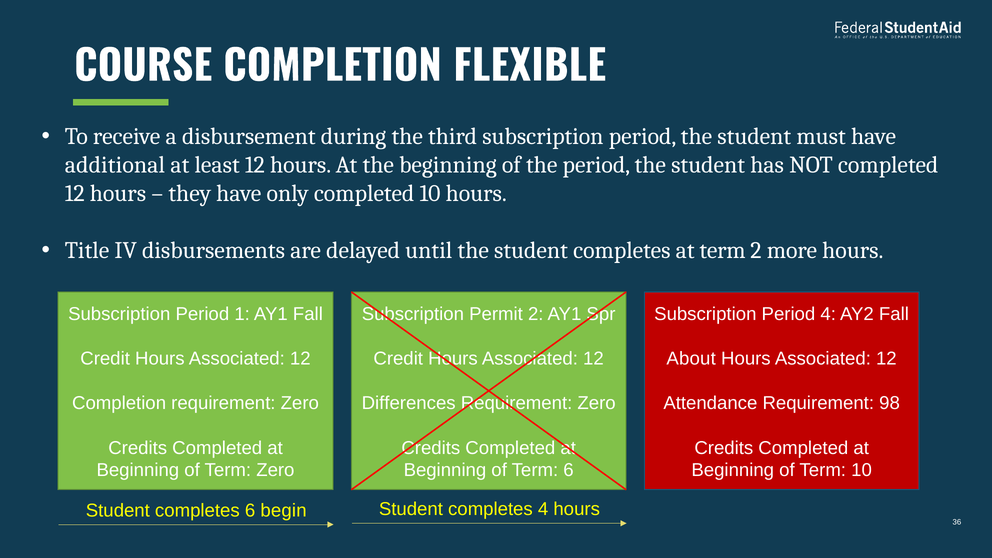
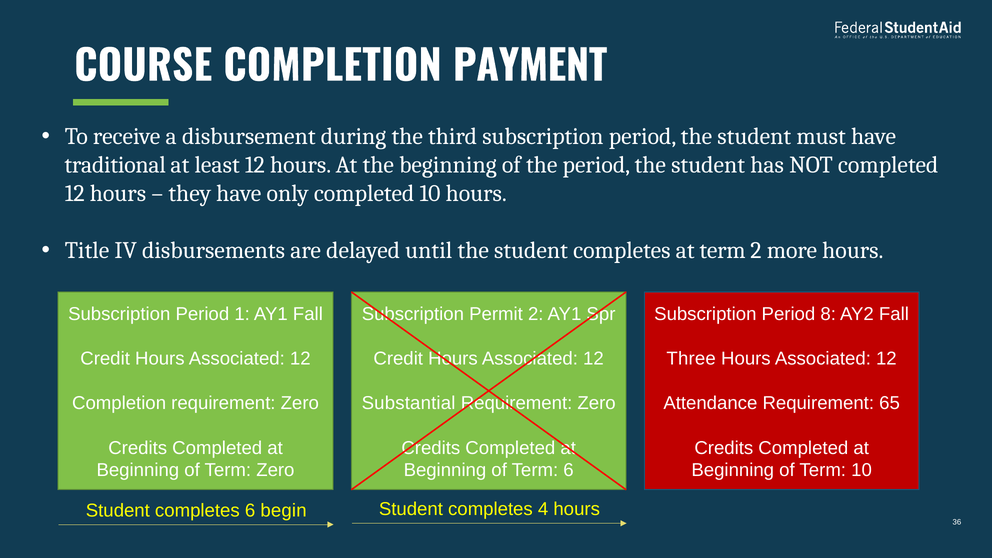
FLEXIBLE: FLEXIBLE -> PAYMENT
additional: additional -> traditional
Period 4: 4 -> 8
About: About -> Three
Differences: Differences -> Substantial
98: 98 -> 65
